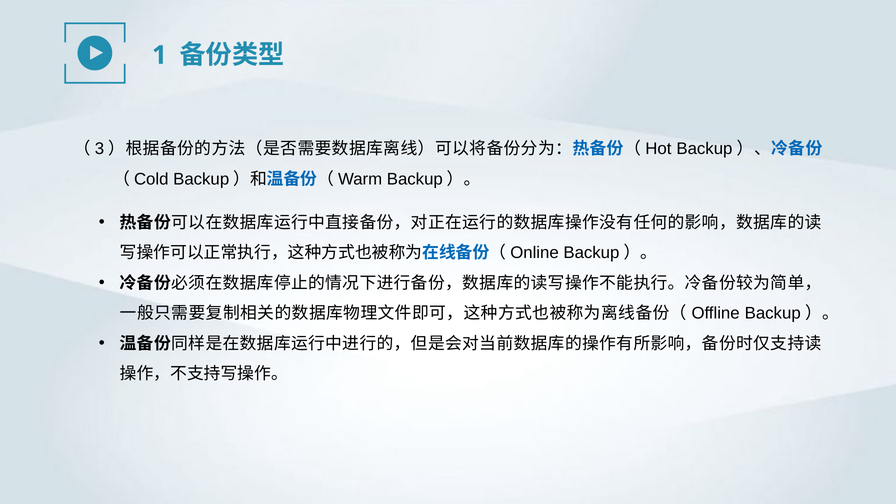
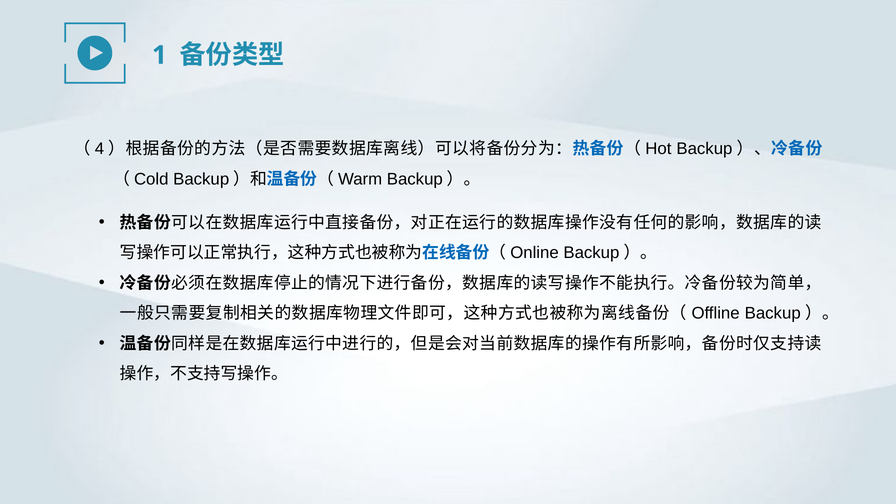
3: 3 -> 4
